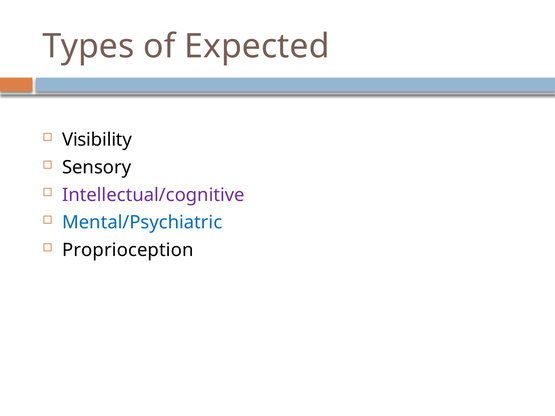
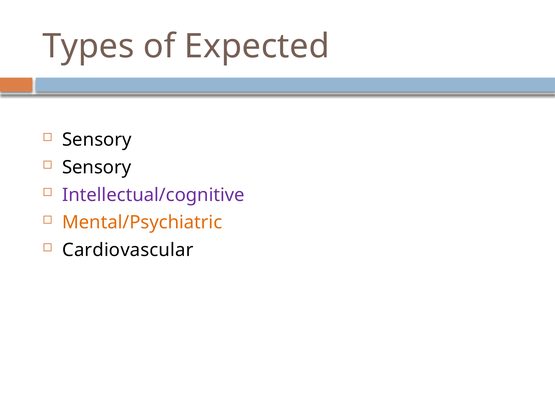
Visibility at (97, 140): Visibility -> Sensory
Mental/Psychiatric colour: blue -> orange
Proprioception: Proprioception -> Cardiovascular
